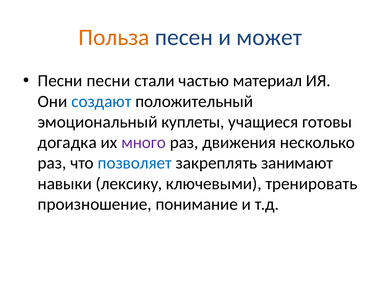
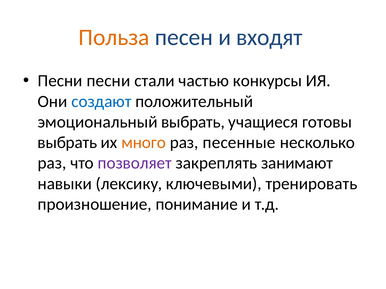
может: может -> входят
материал: материал -> конкурсы
эмоциональный куплеты: куплеты -> выбрать
догадка at (67, 143): догадка -> выбрать
много colour: purple -> orange
движения: движения -> песенные
позволяет colour: blue -> purple
